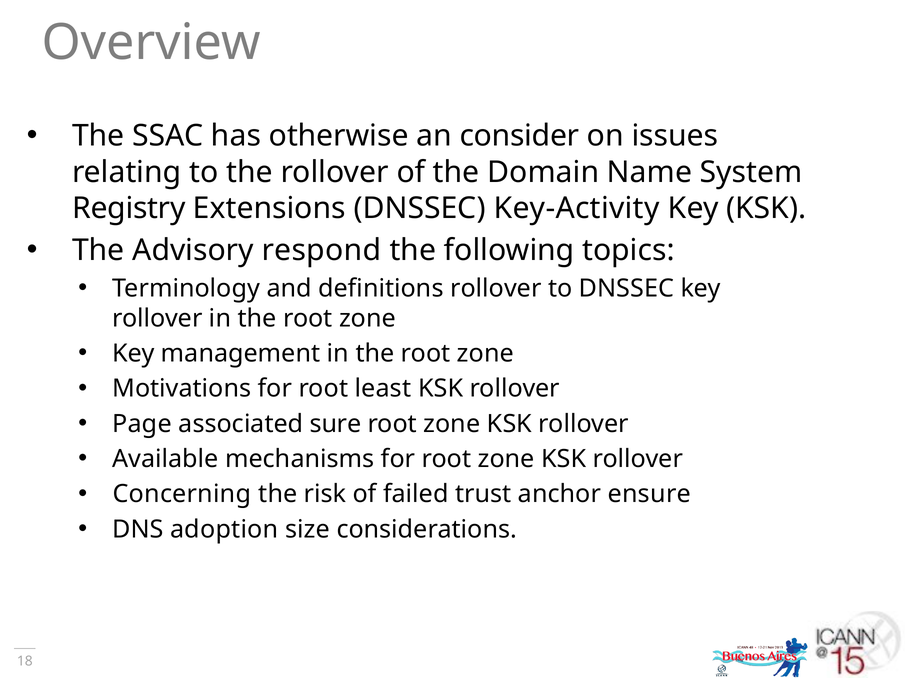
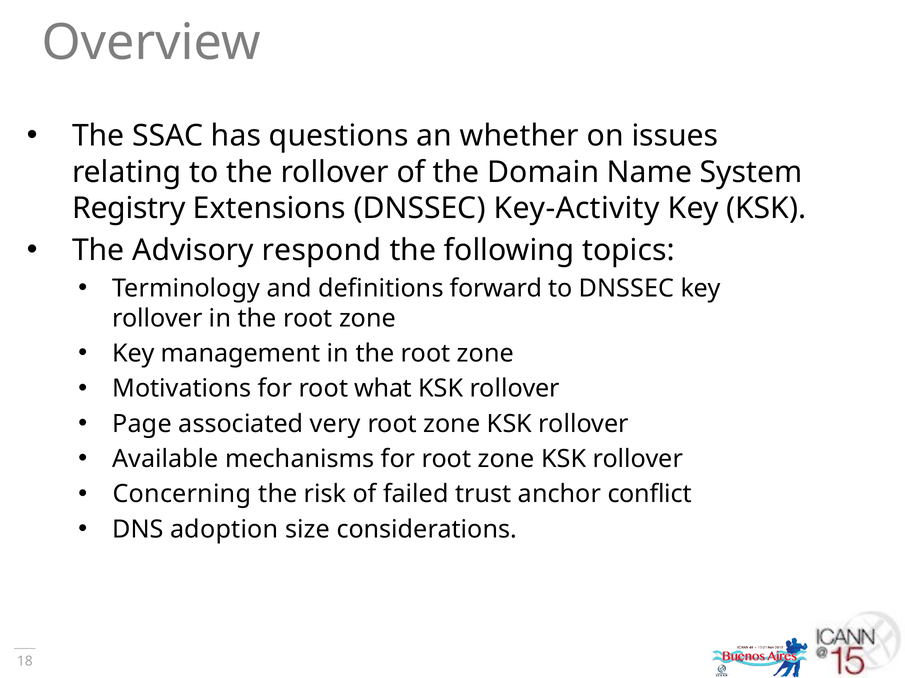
otherwise: otherwise -> questions
consider: consider -> whether
definitions rollover: rollover -> forward
least: least -> what
sure: sure -> very
ensure: ensure -> conflict
